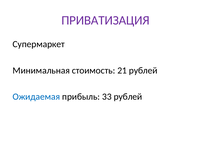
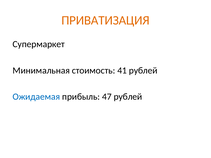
ПРИВАТИЗАЦИЯ colour: purple -> orange
21: 21 -> 41
33: 33 -> 47
